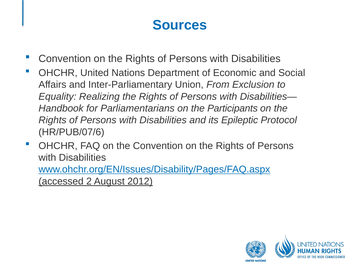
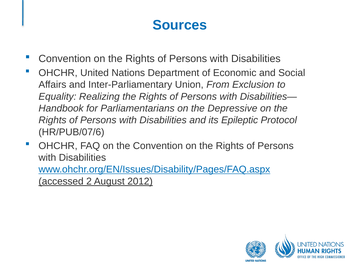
Participants: Participants -> Depressive
